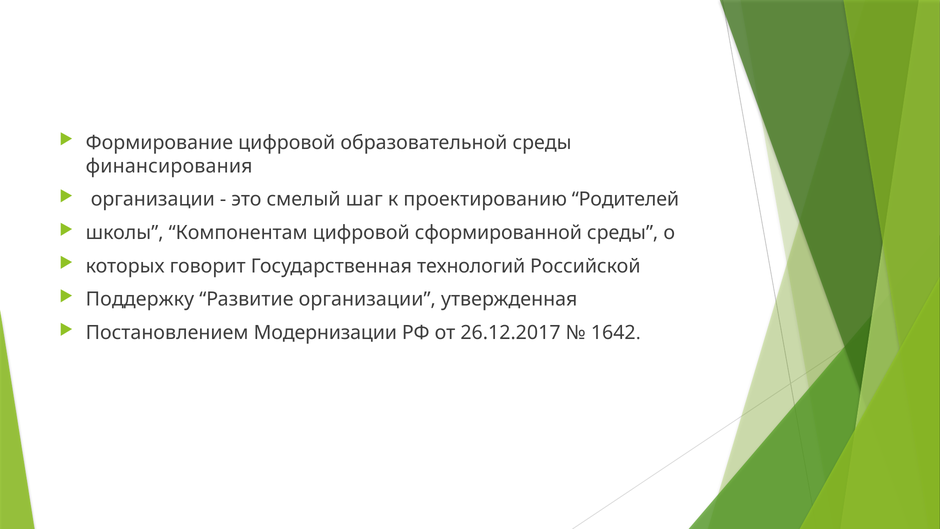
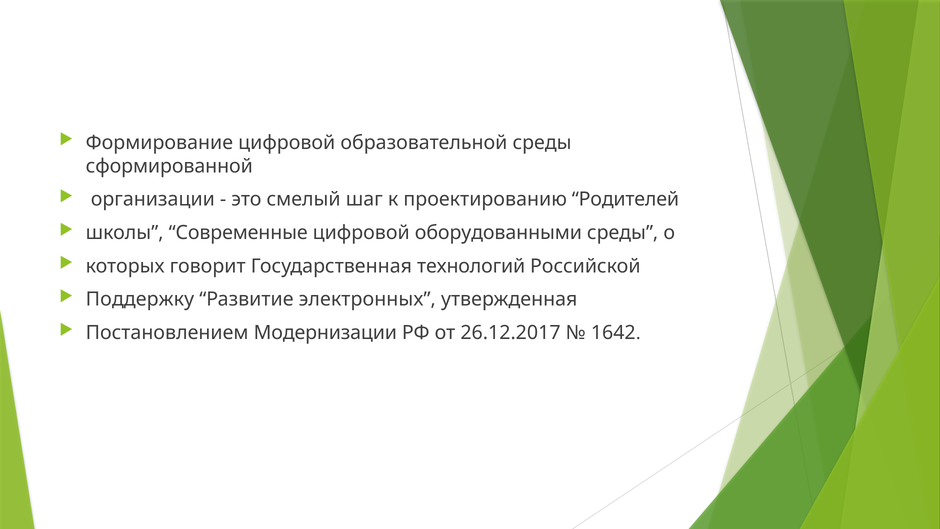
финансирования: финансирования -> сформированной
Компонентам: Компонентам -> Современные
сформированной: сформированной -> оборудованными
Развитие организации: организации -> электронных
